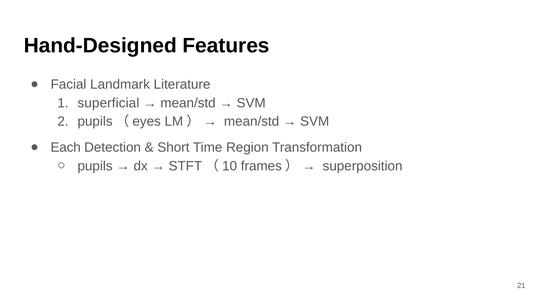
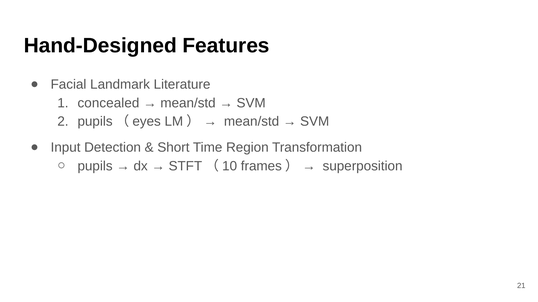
superficial: superficial -> concealed
Each: Each -> Input
